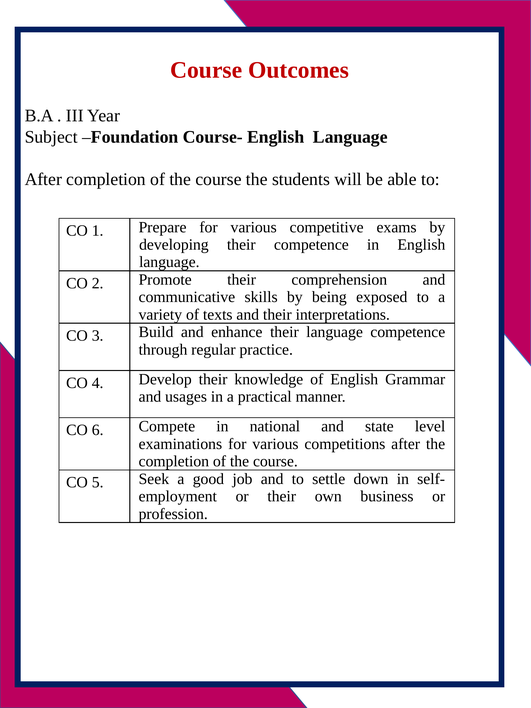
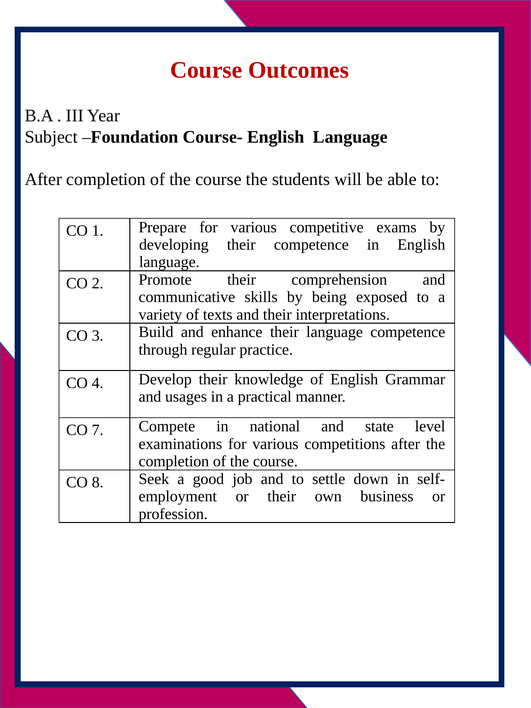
6: 6 -> 7
5: 5 -> 8
